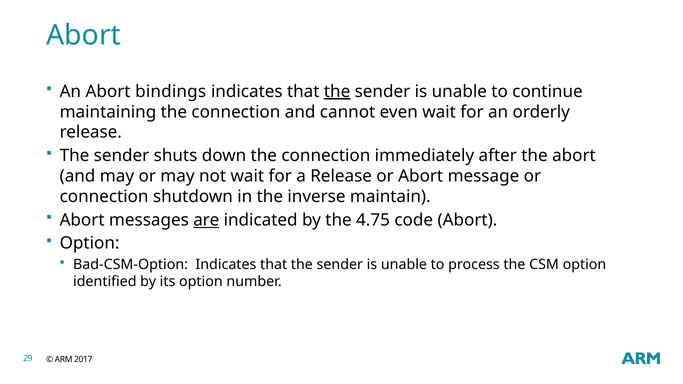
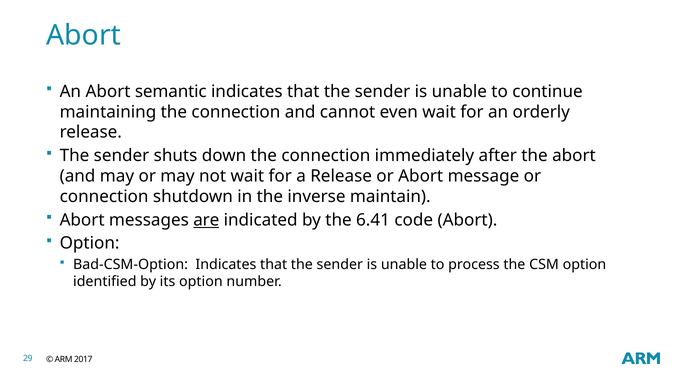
bindings: bindings -> semantic
the at (337, 91) underline: present -> none
4.75: 4.75 -> 6.41
